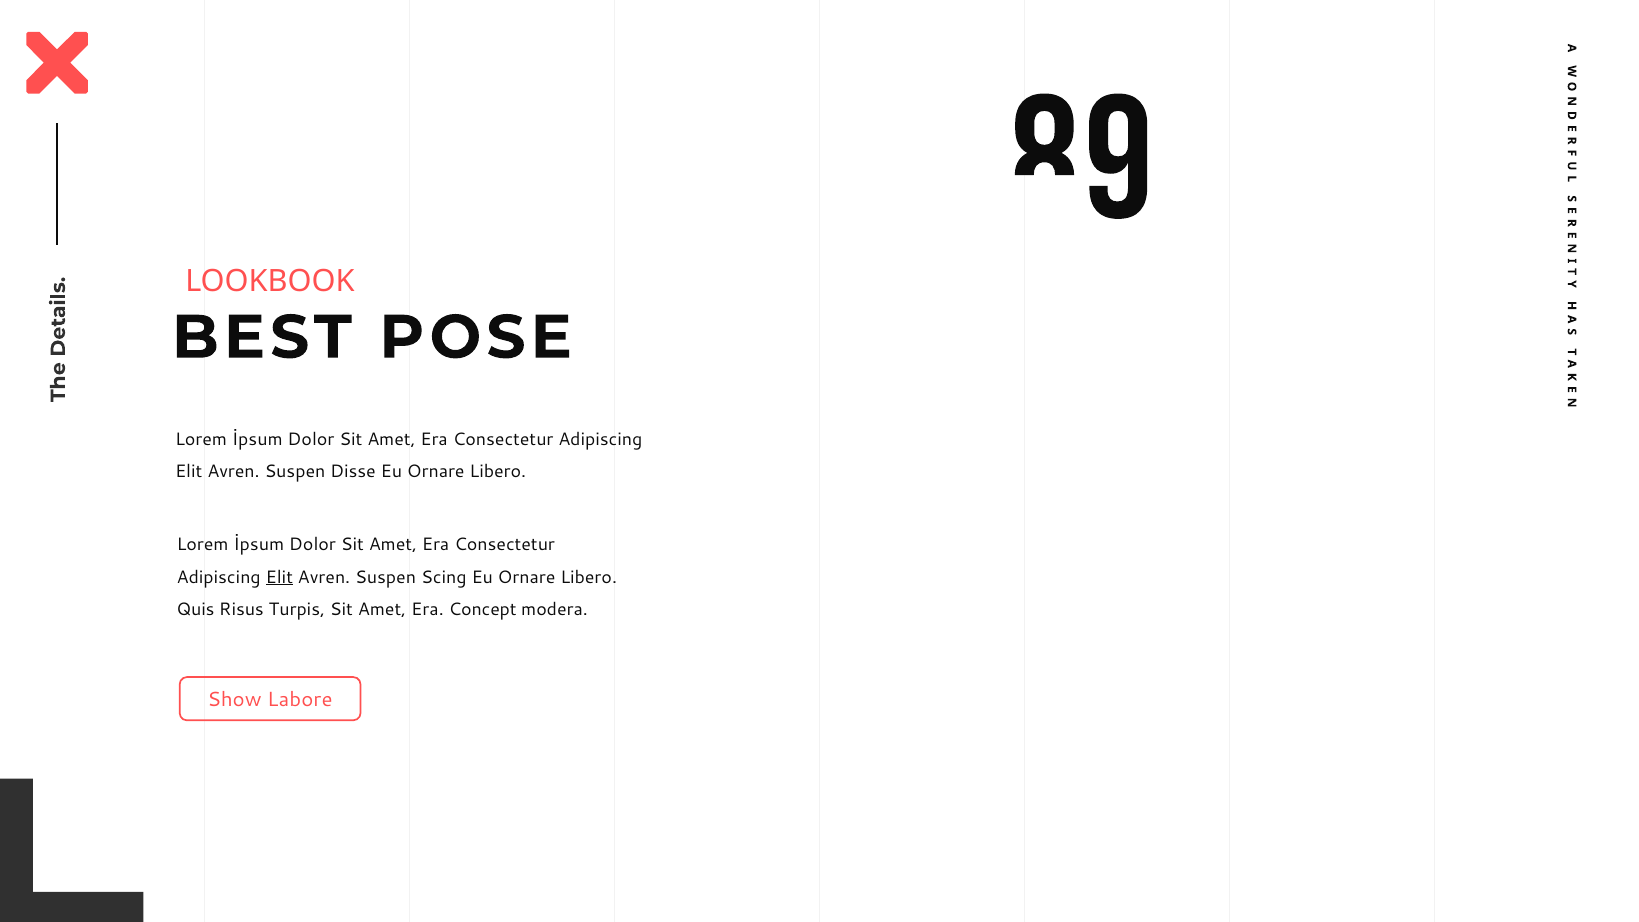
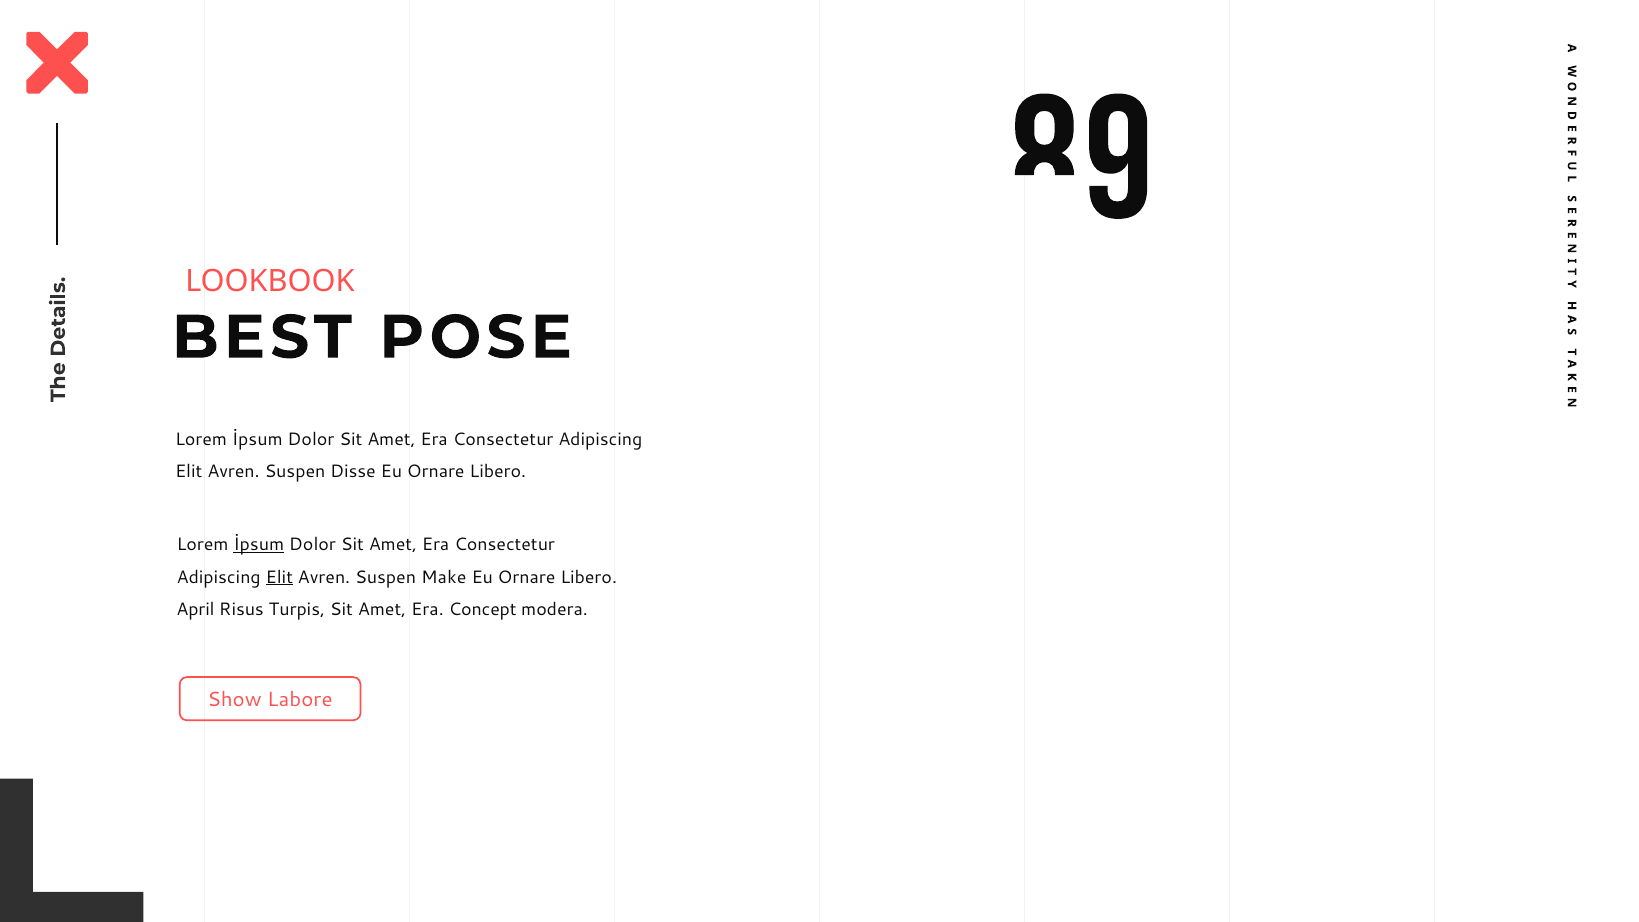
İpsum at (259, 545) underline: none -> present
Scing: Scing -> Make
Quis: Quis -> April
